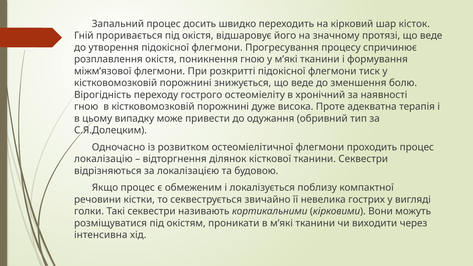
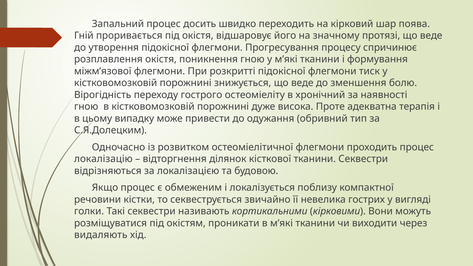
кісток: кісток -> поява
інтенсивна: інтенсивна -> видаляють
